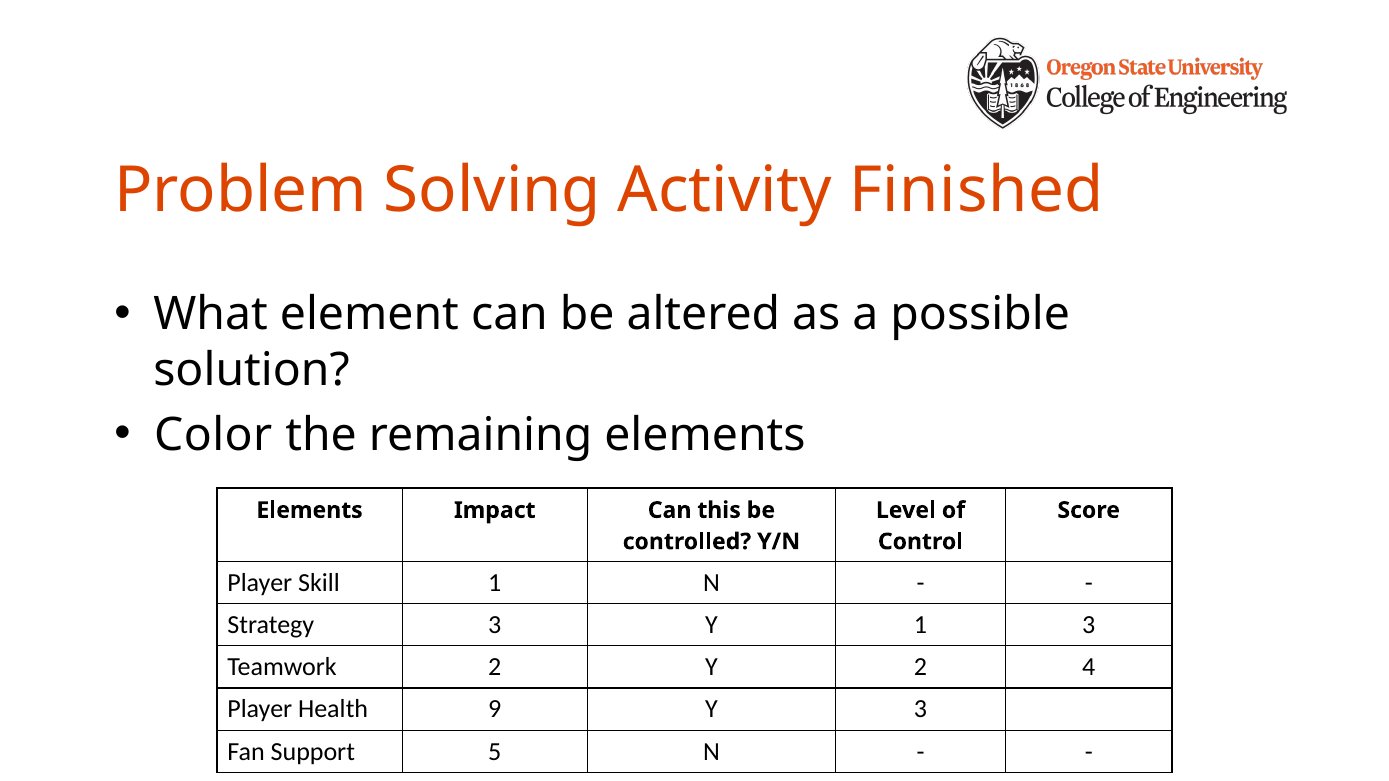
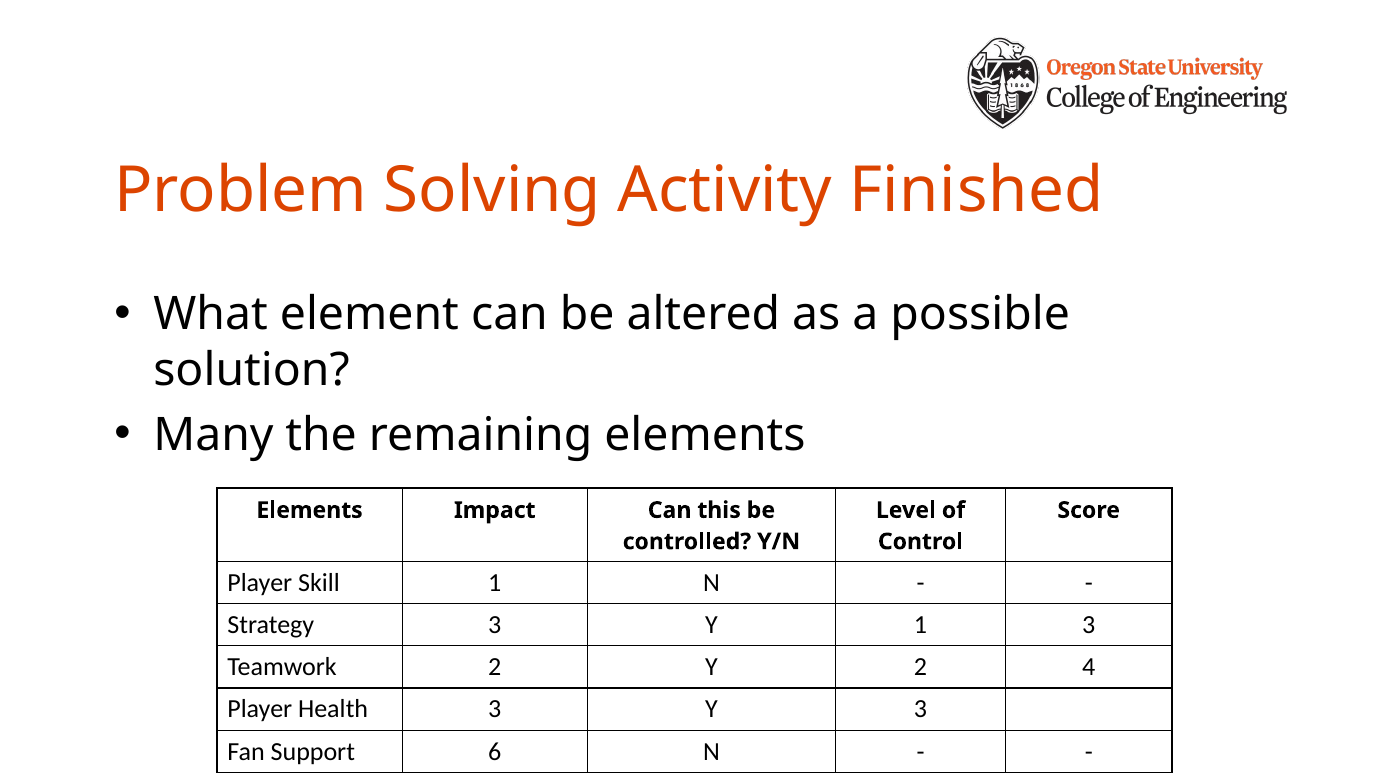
Color: Color -> Many
Health 9: 9 -> 3
5: 5 -> 6
